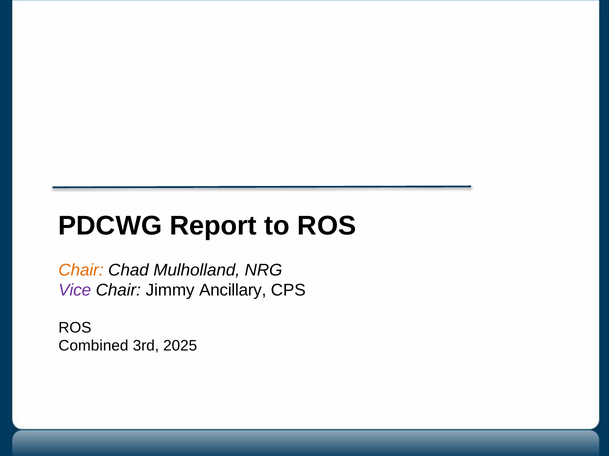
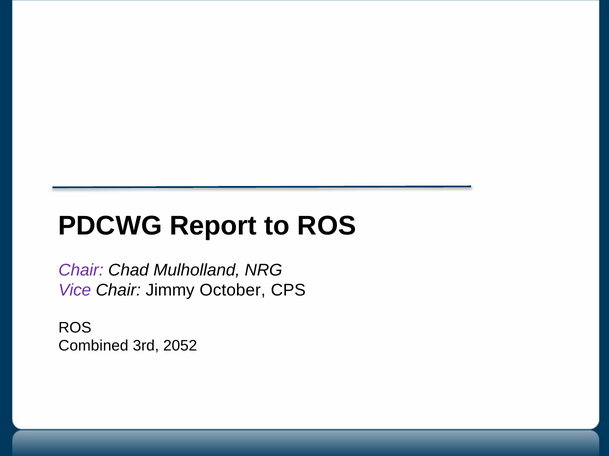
Chair at (81, 270) colour: orange -> purple
Ancillary: Ancillary -> October
2025: 2025 -> 2052
